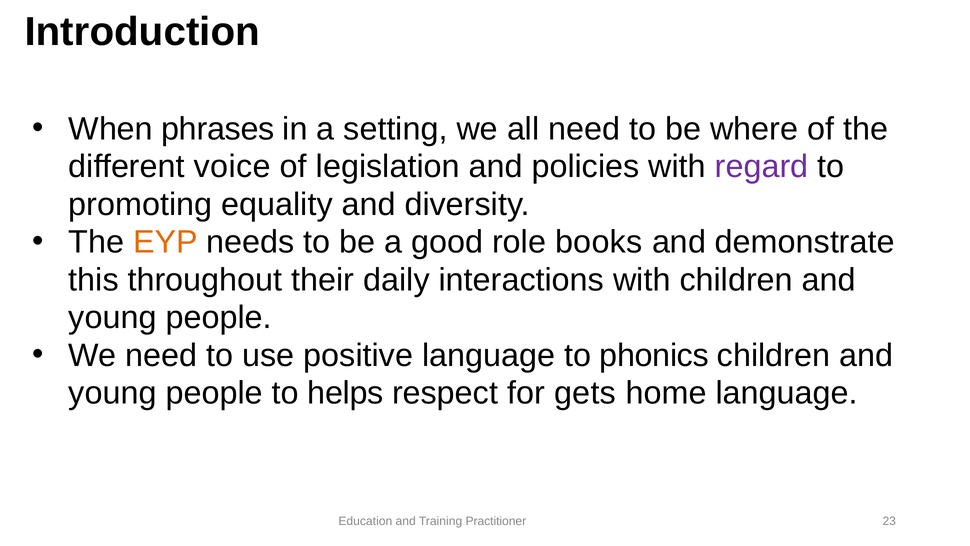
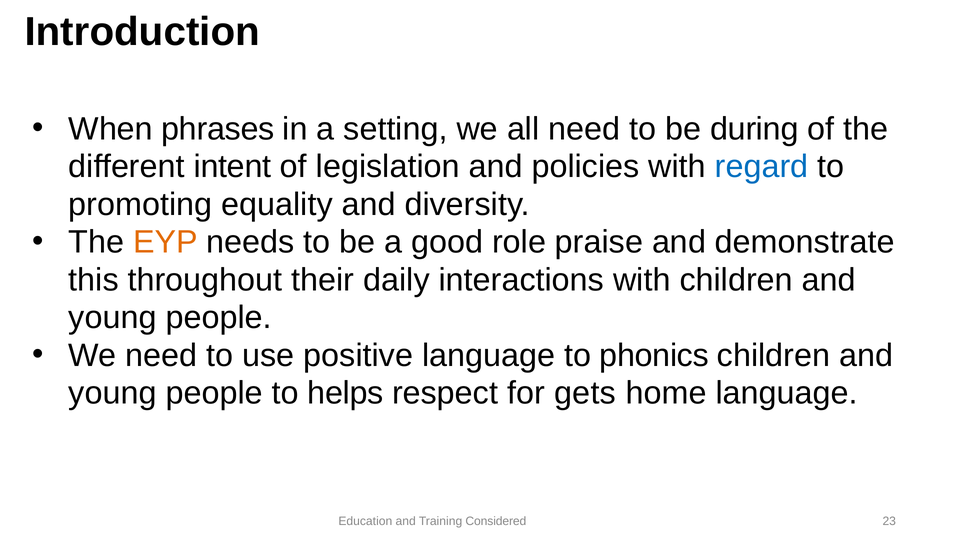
where: where -> during
voice: voice -> intent
regard colour: purple -> blue
books: books -> praise
Practitioner: Practitioner -> Considered
